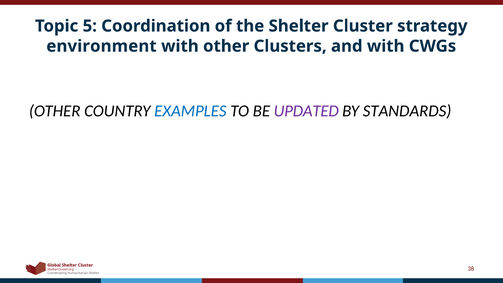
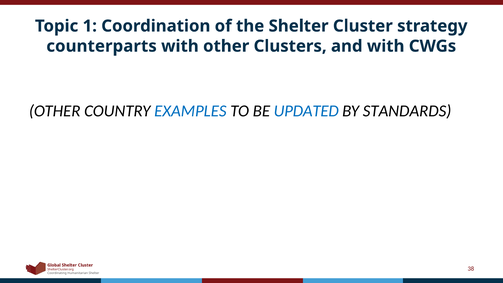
5: 5 -> 1
environment: environment -> counterparts
UPDATED colour: purple -> blue
